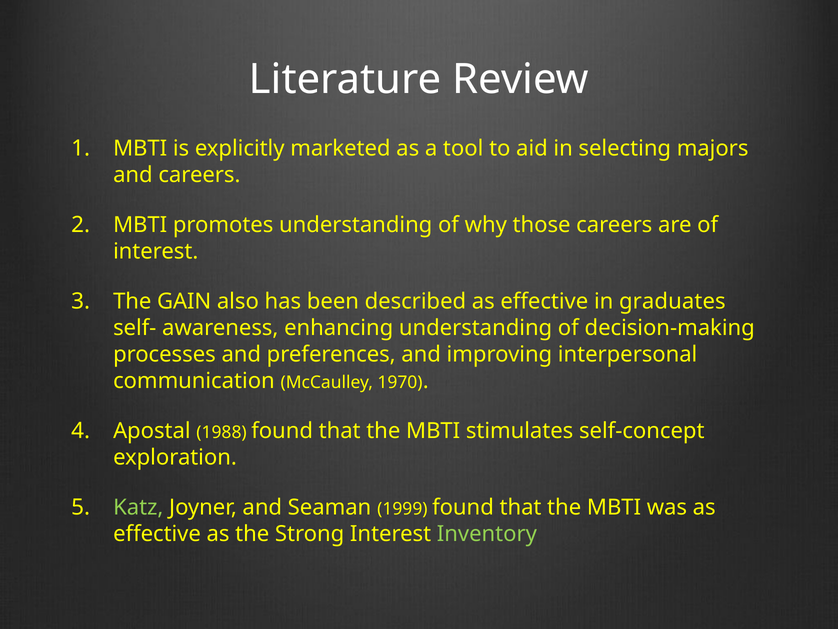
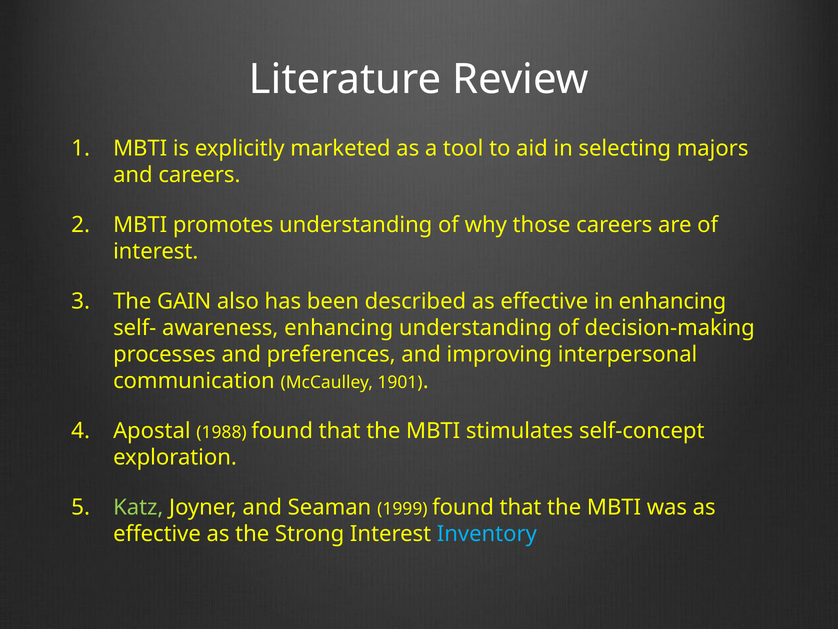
in graduates: graduates -> enhancing
1970: 1970 -> 1901
Inventory colour: light green -> light blue
